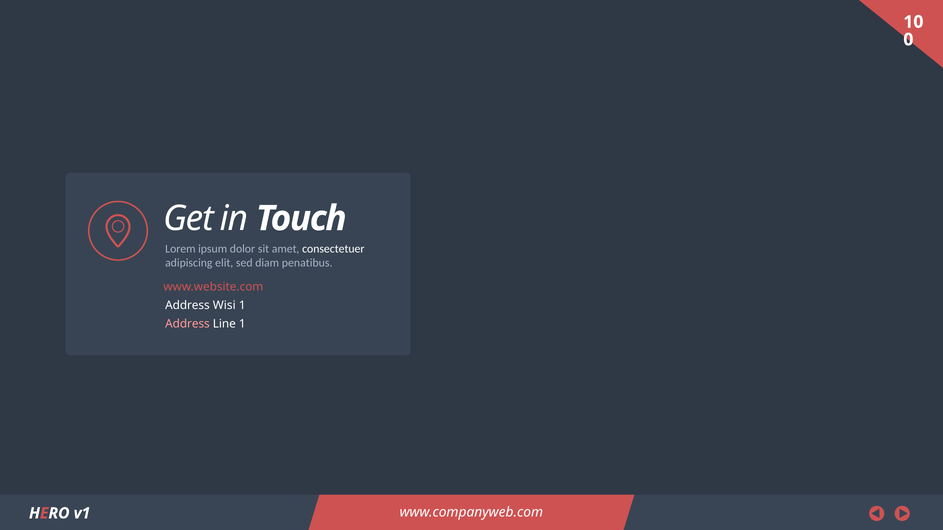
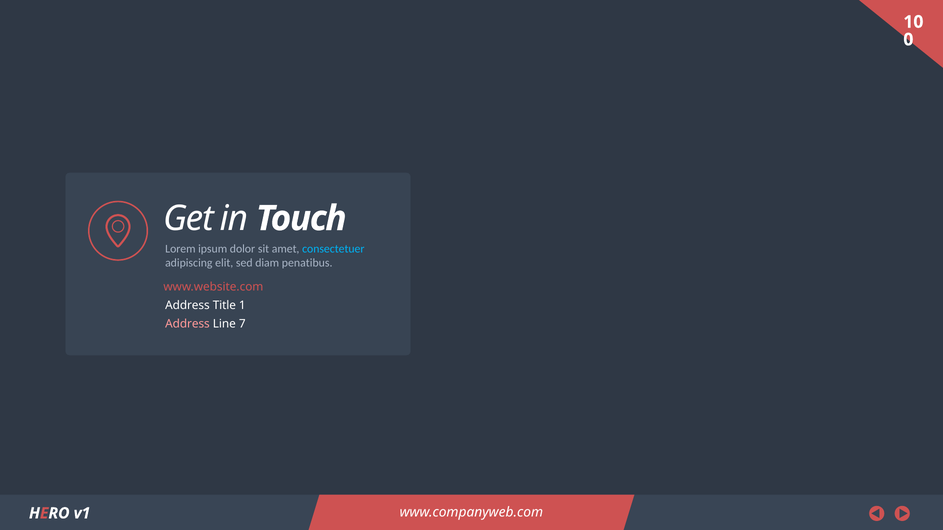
consectetuer colour: white -> light blue
Wisi: Wisi -> Title
Line 1: 1 -> 7
